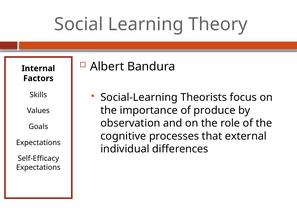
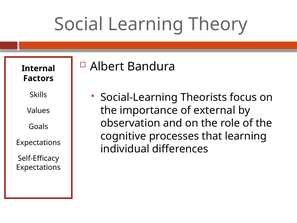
produce: produce -> external
that external: external -> learning
